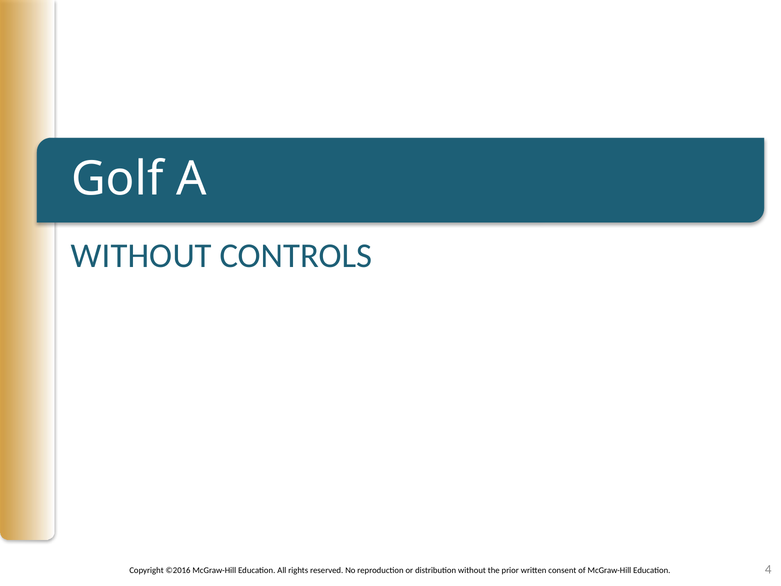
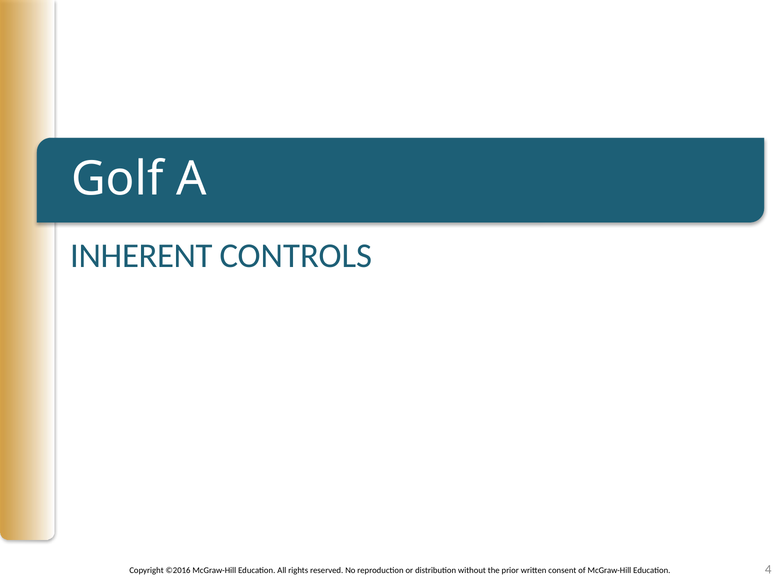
WITHOUT at (141, 256): WITHOUT -> INHERENT
